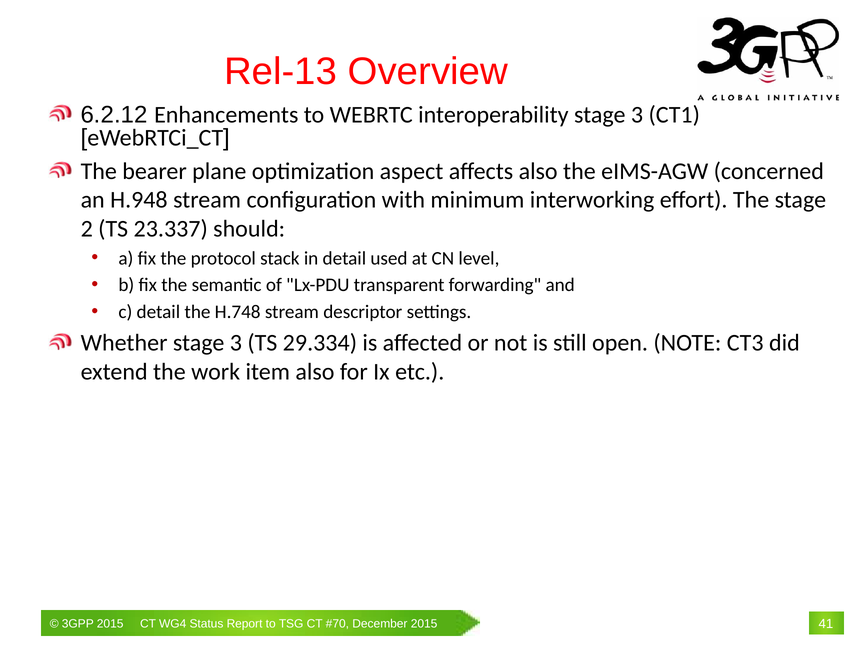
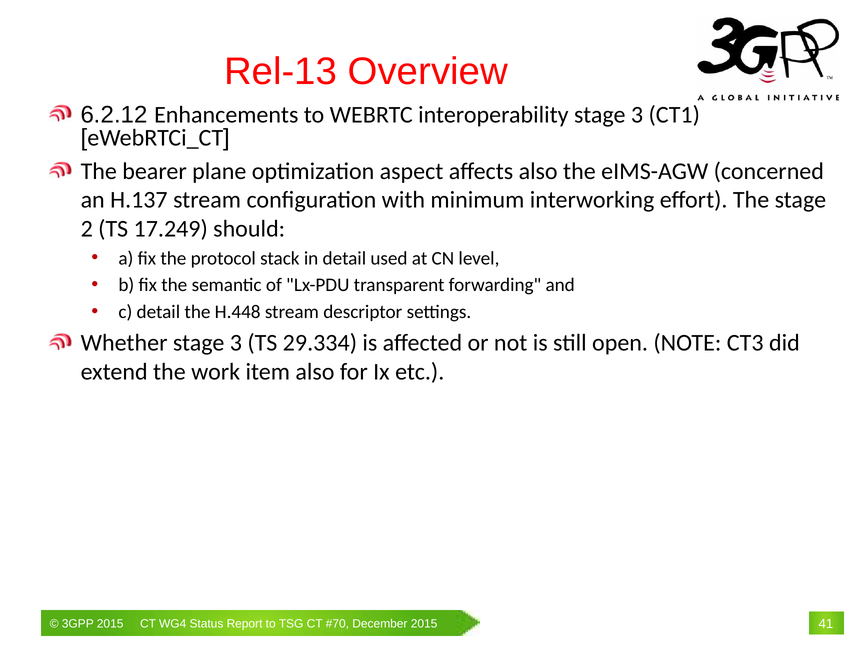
H.948: H.948 -> H.137
23.337: 23.337 -> 17.249
H.748: H.748 -> H.448
